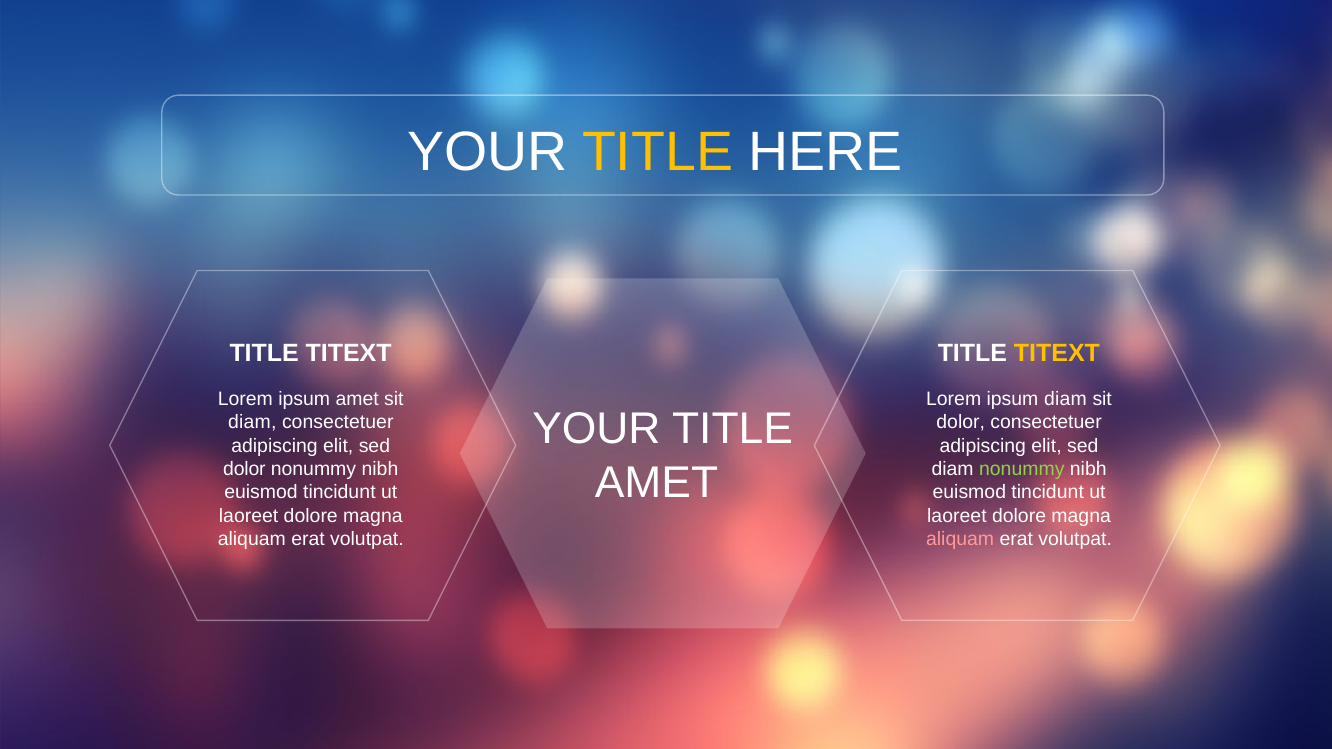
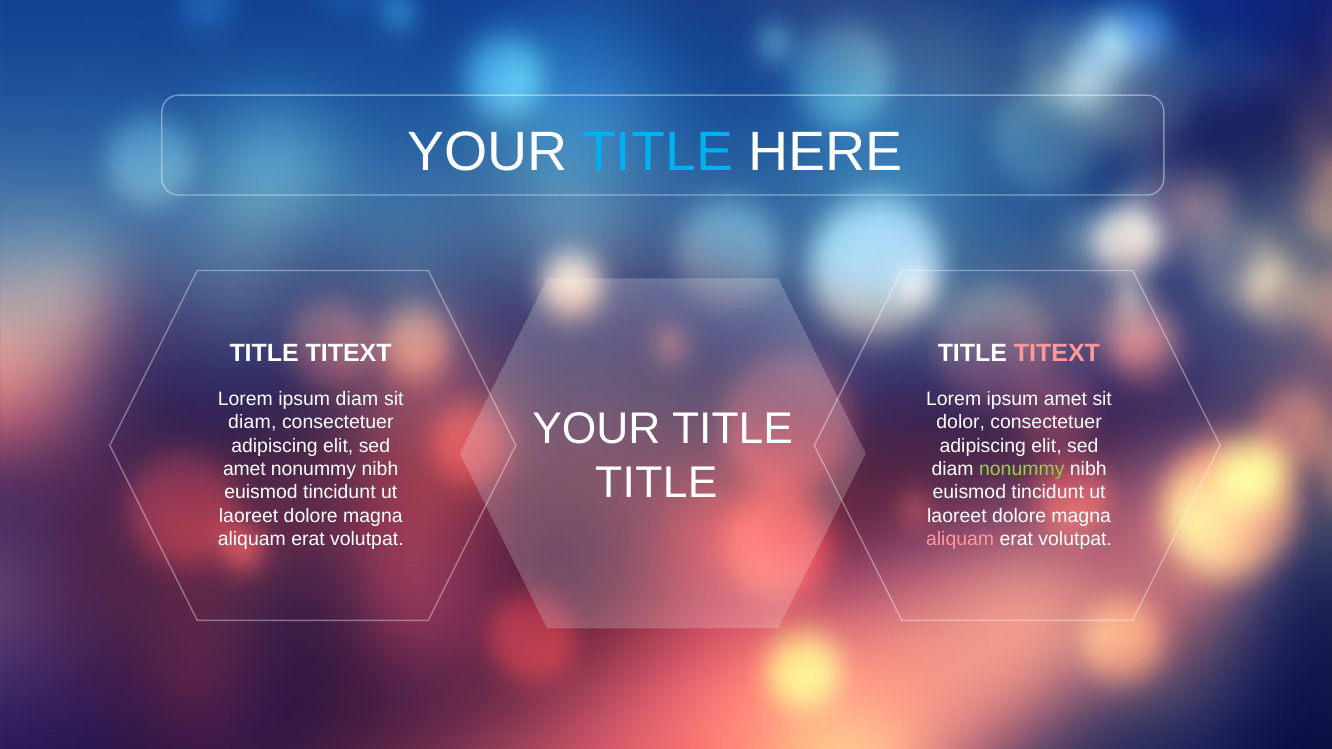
TITLE at (658, 152) colour: yellow -> light blue
TITEXT at (1057, 353) colour: yellow -> pink
ipsum amet: amet -> diam
ipsum diam: diam -> amet
dolor at (244, 469): dolor -> amet
AMET at (657, 483): AMET -> TITLE
